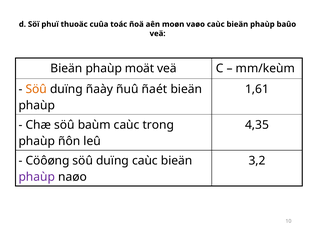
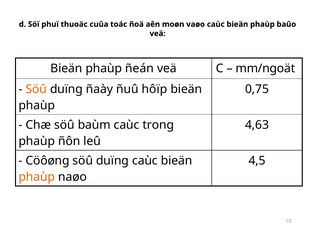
moät: moät -> ñeán
mm/keùm: mm/keùm -> mm/ngoät
ñaét: ñaét -> hôïp
1,61: 1,61 -> 0,75
4,35: 4,35 -> 4,63
3,2: 3,2 -> 4,5
phaùp at (37, 177) colour: purple -> orange
